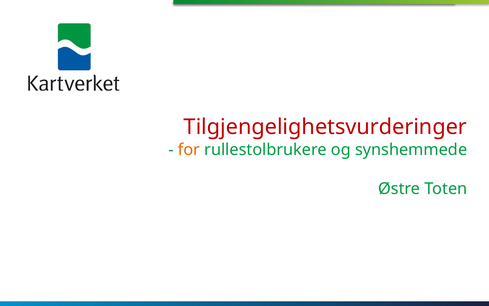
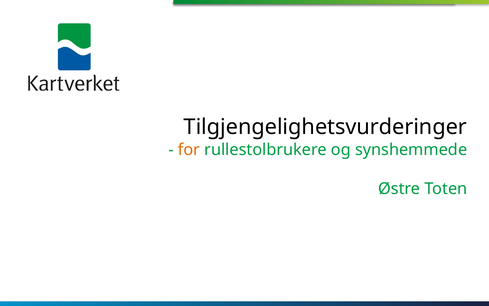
Tilgjengelighetsvurderinger colour: red -> black
